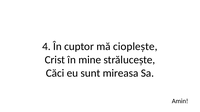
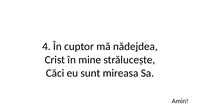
cioplește: cioplește -> nădejdea
